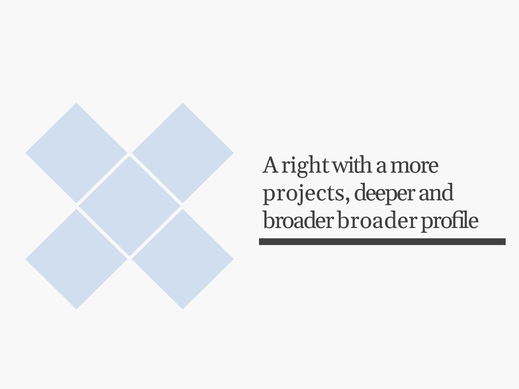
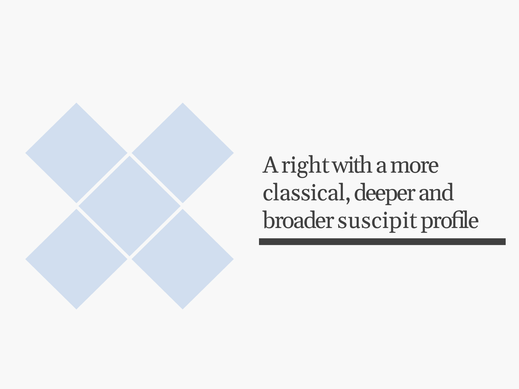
projects: projects -> classical
broader broader: broader -> suscipit
